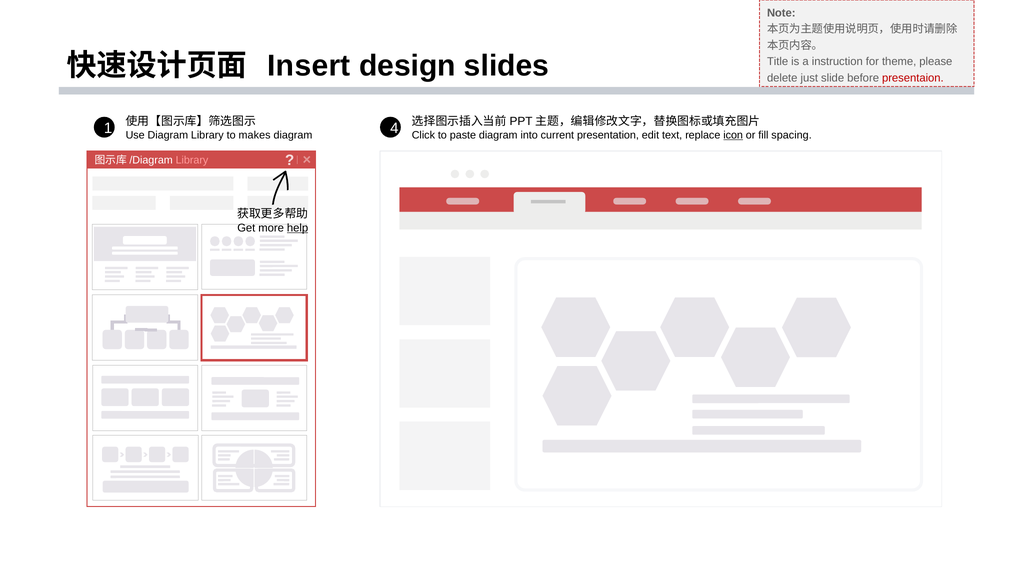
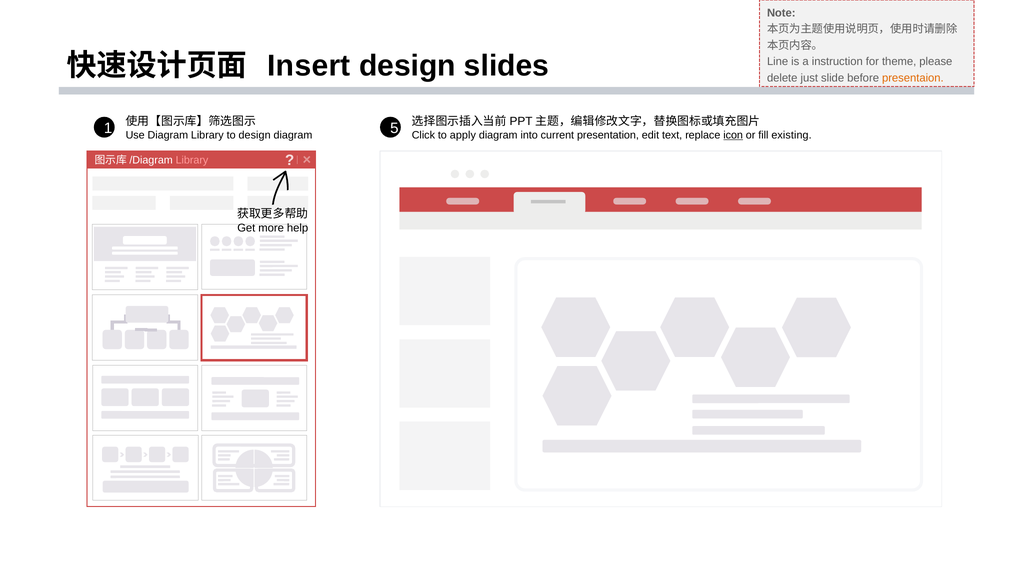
Title: Title -> Line
presentaion colour: red -> orange
4: 4 -> 5
to makes: makes -> design
paste: paste -> apply
spacing: spacing -> existing
help underline: present -> none
